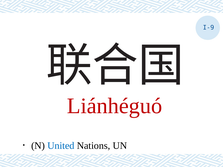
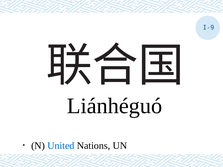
Liánhéguó colour: red -> black
